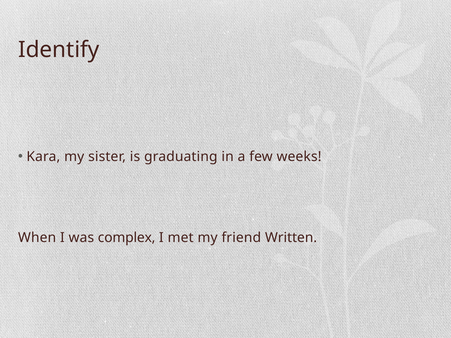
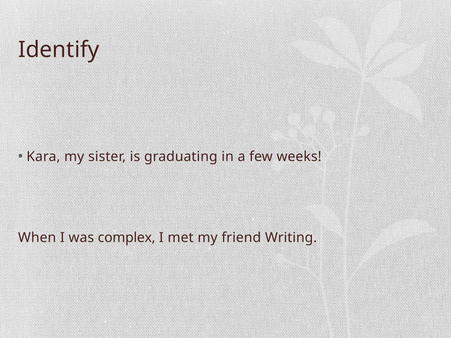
Written: Written -> Writing
